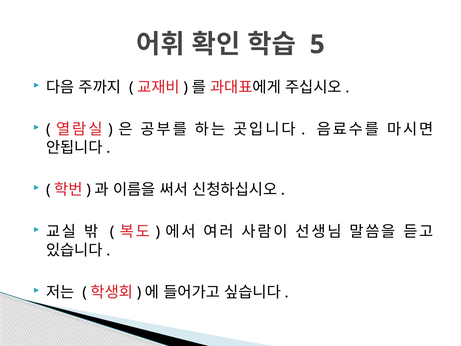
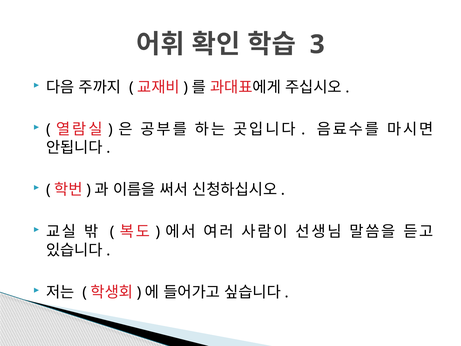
5: 5 -> 3
